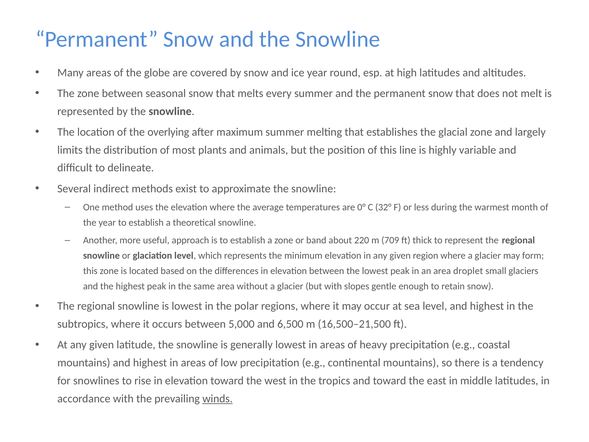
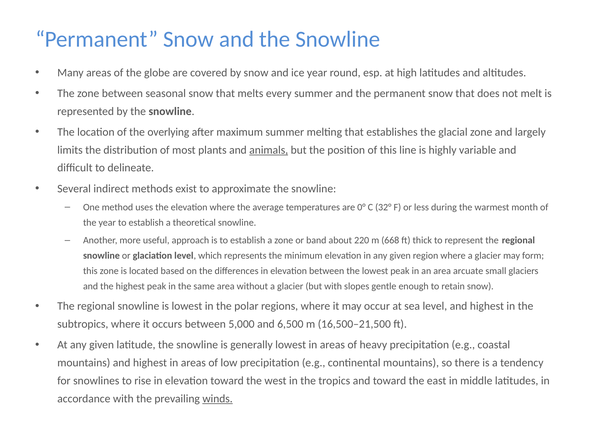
animals underline: none -> present
709: 709 -> 668
droplet: droplet -> arcuate
